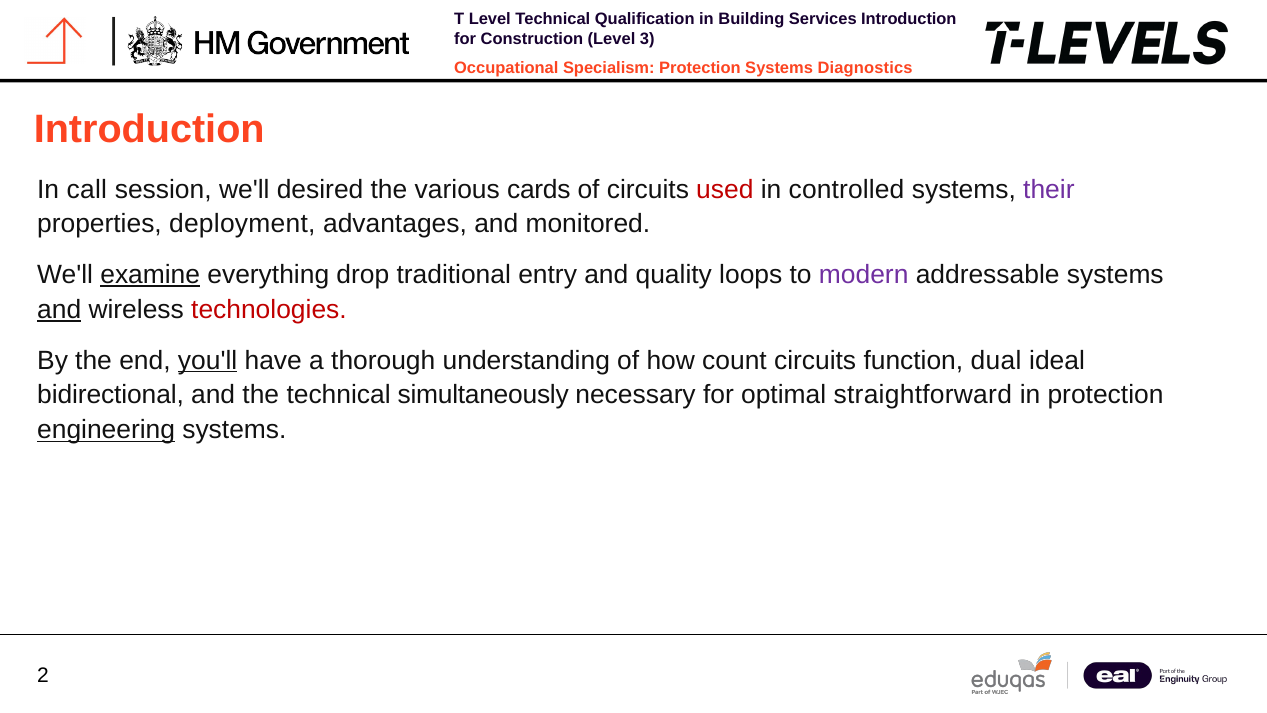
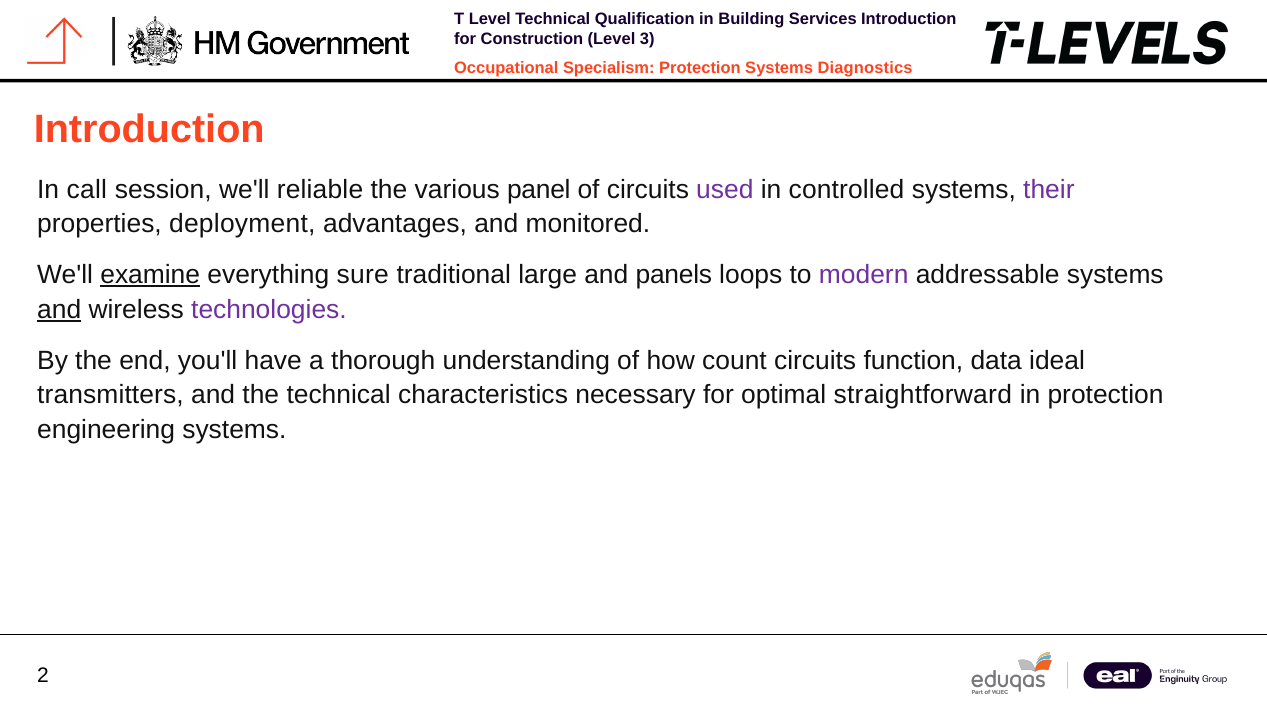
desired: desired -> reliable
cards: cards -> panel
used colour: red -> purple
drop: drop -> sure
entry: entry -> large
quality: quality -> panels
technologies colour: red -> purple
you'll underline: present -> none
dual: dual -> data
bidirectional: bidirectional -> transmitters
simultaneously: simultaneously -> characteristics
engineering underline: present -> none
